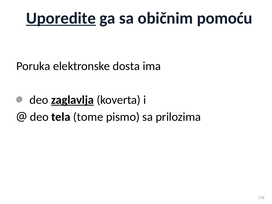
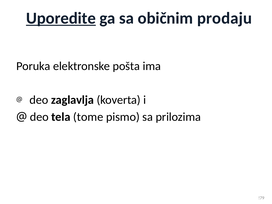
pomoću: pomoću -> prodaju
dosta: dosta -> pošta
zaglavlja underline: present -> none
